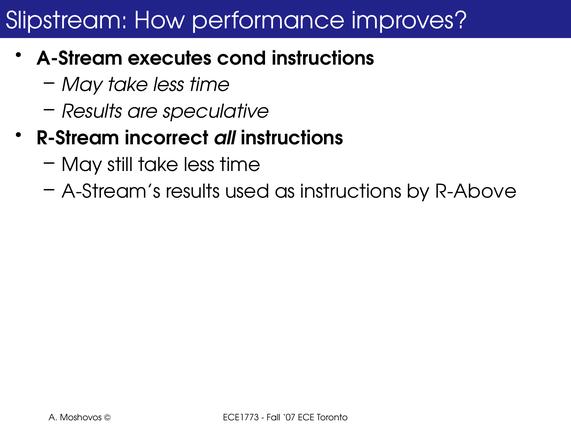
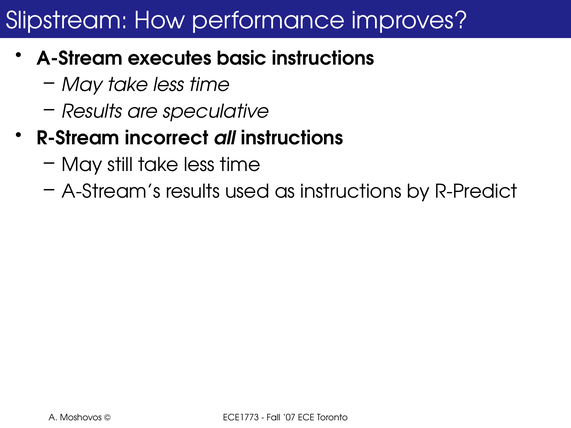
cond: cond -> basic
R-Above: R-Above -> R-Predict
